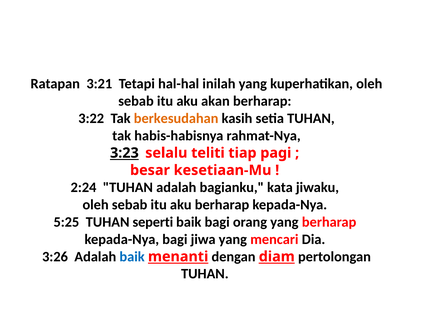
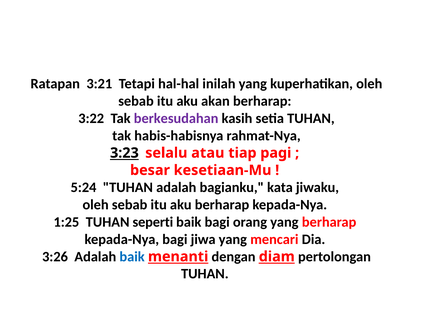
berkesudahan colour: orange -> purple
teliti: teliti -> atau
2:24: 2:24 -> 5:24
5:25: 5:25 -> 1:25
